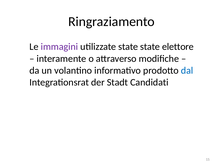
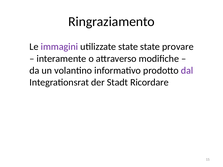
elettore: elettore -> provare
dal colour: blue -> purple
Candidati: Candidati -> Ricordare
